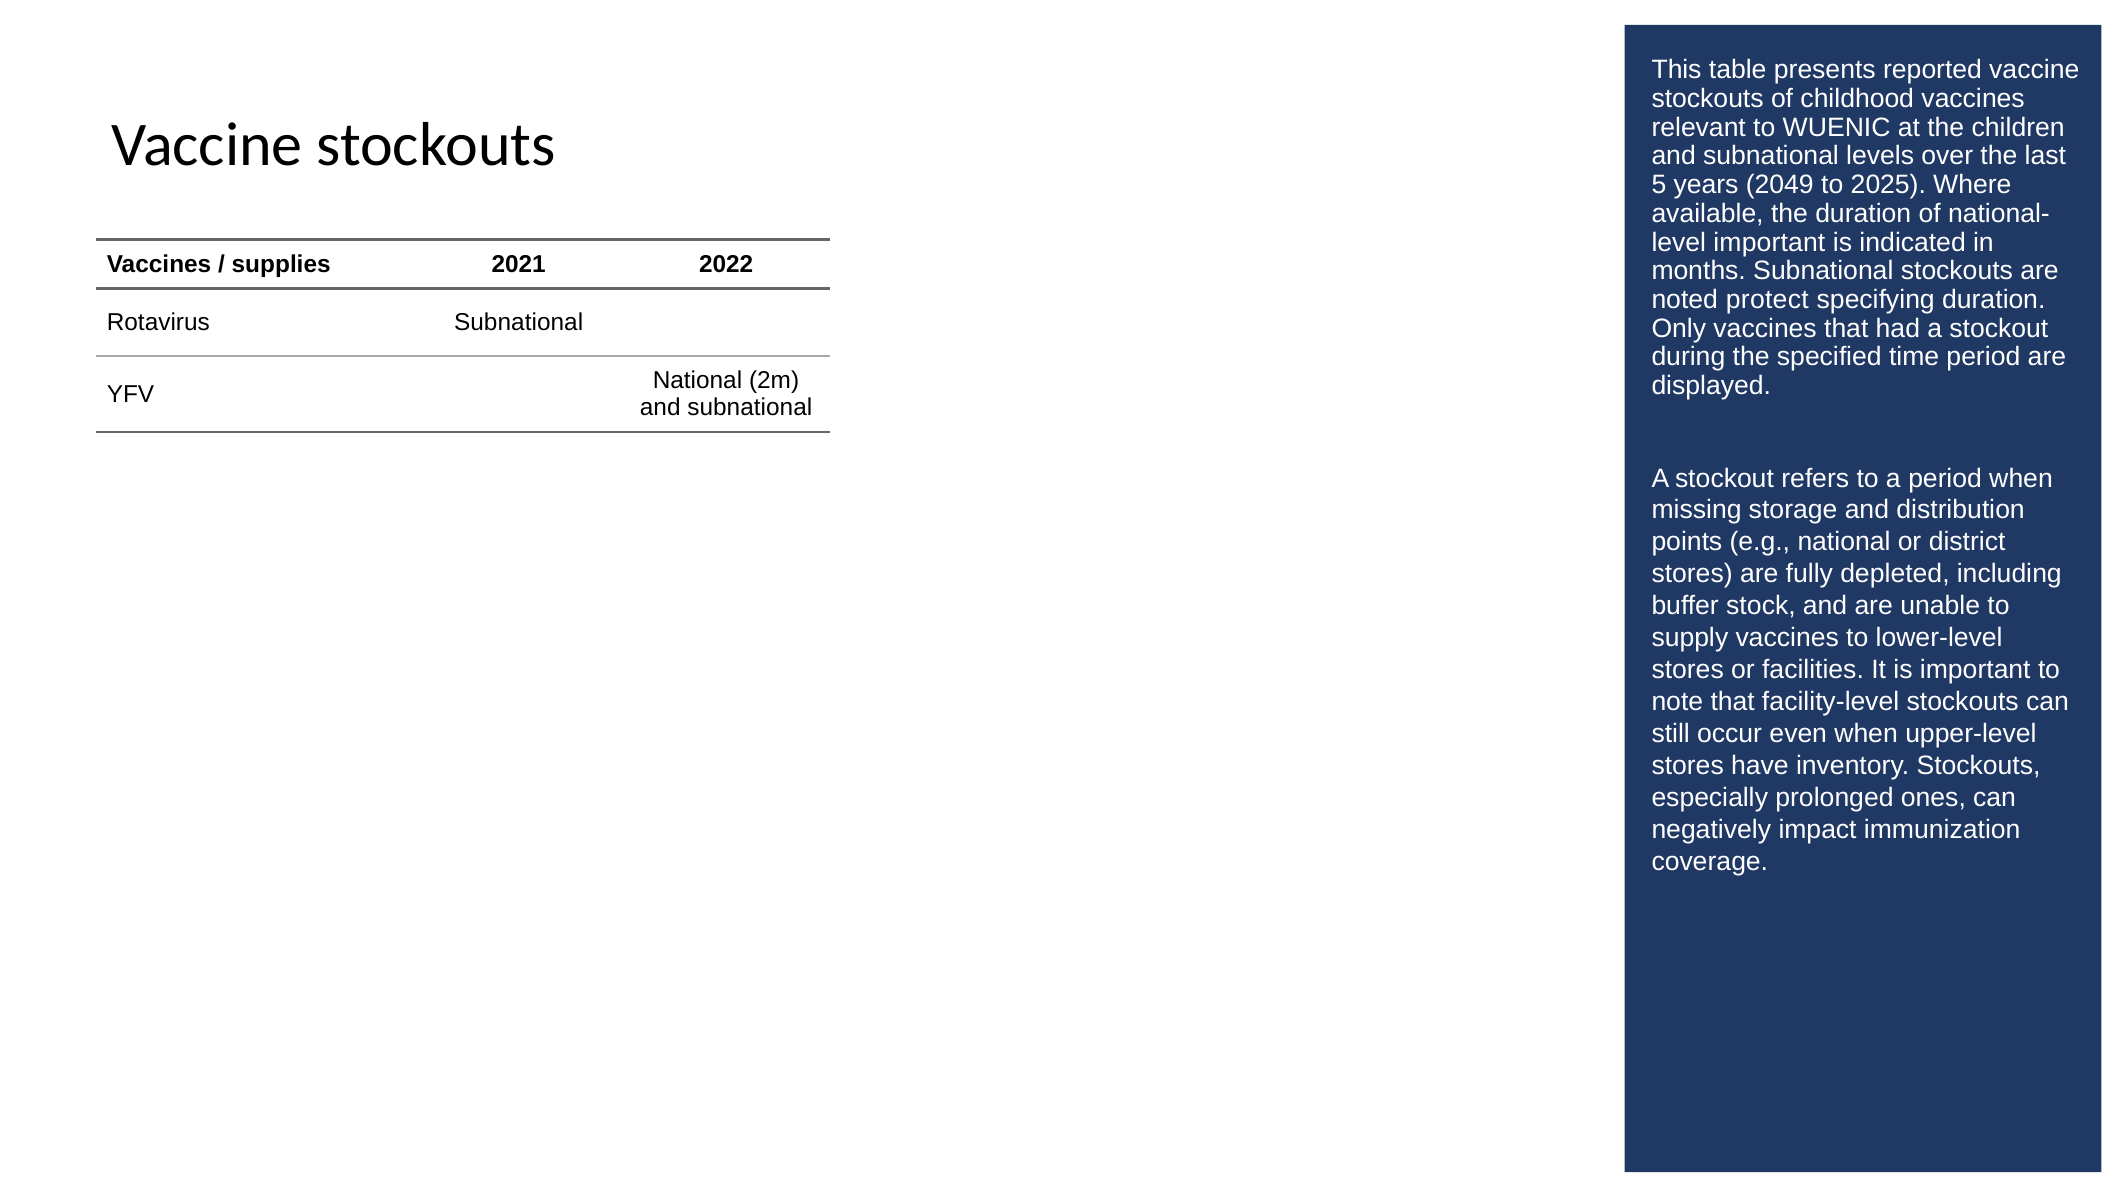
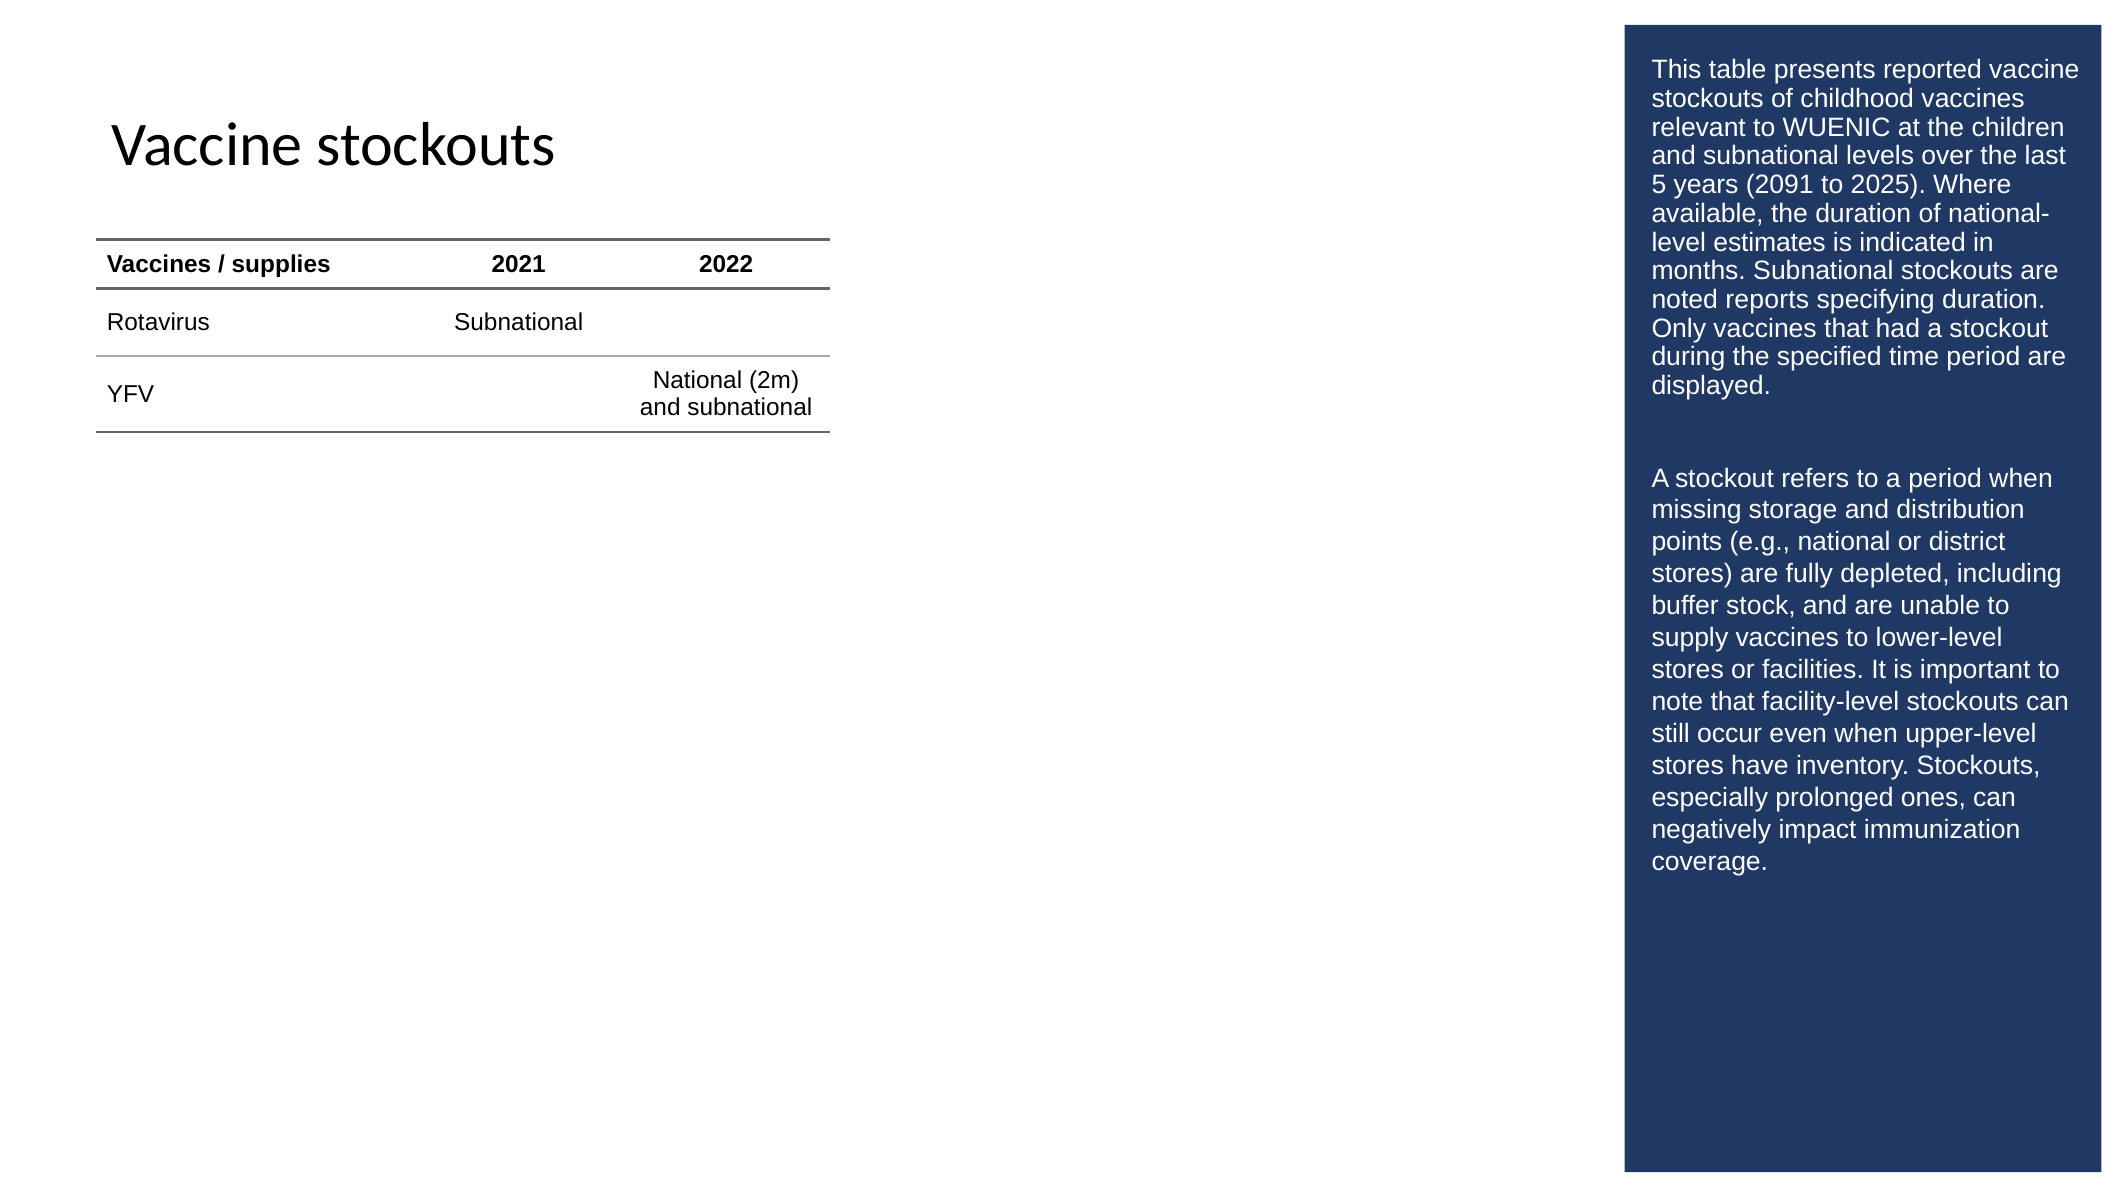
2049: 2049 -> 2091
important at (1769, 242): important -> estimates
protect: protect -> reports
